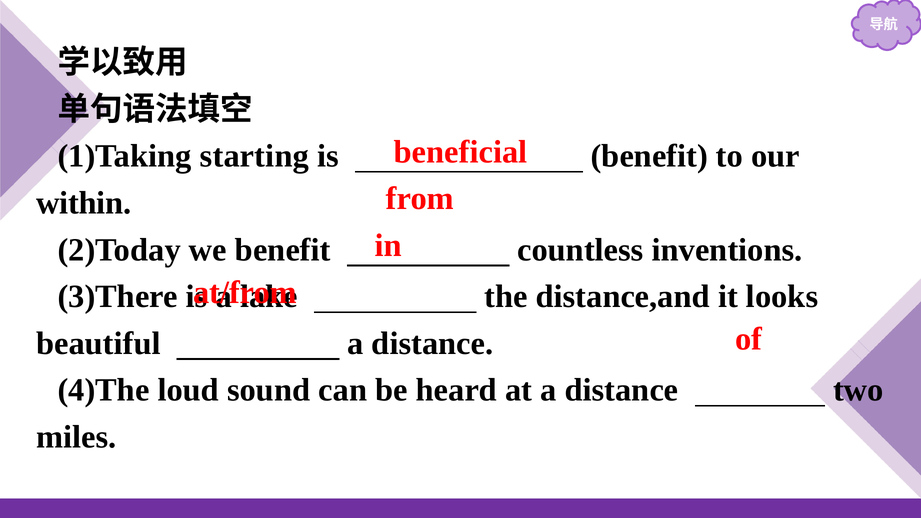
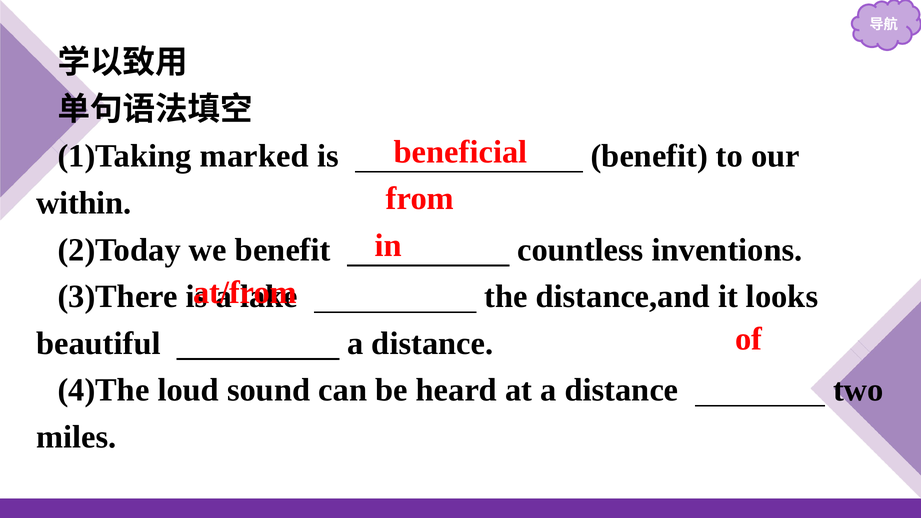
starting: starting -> marked
